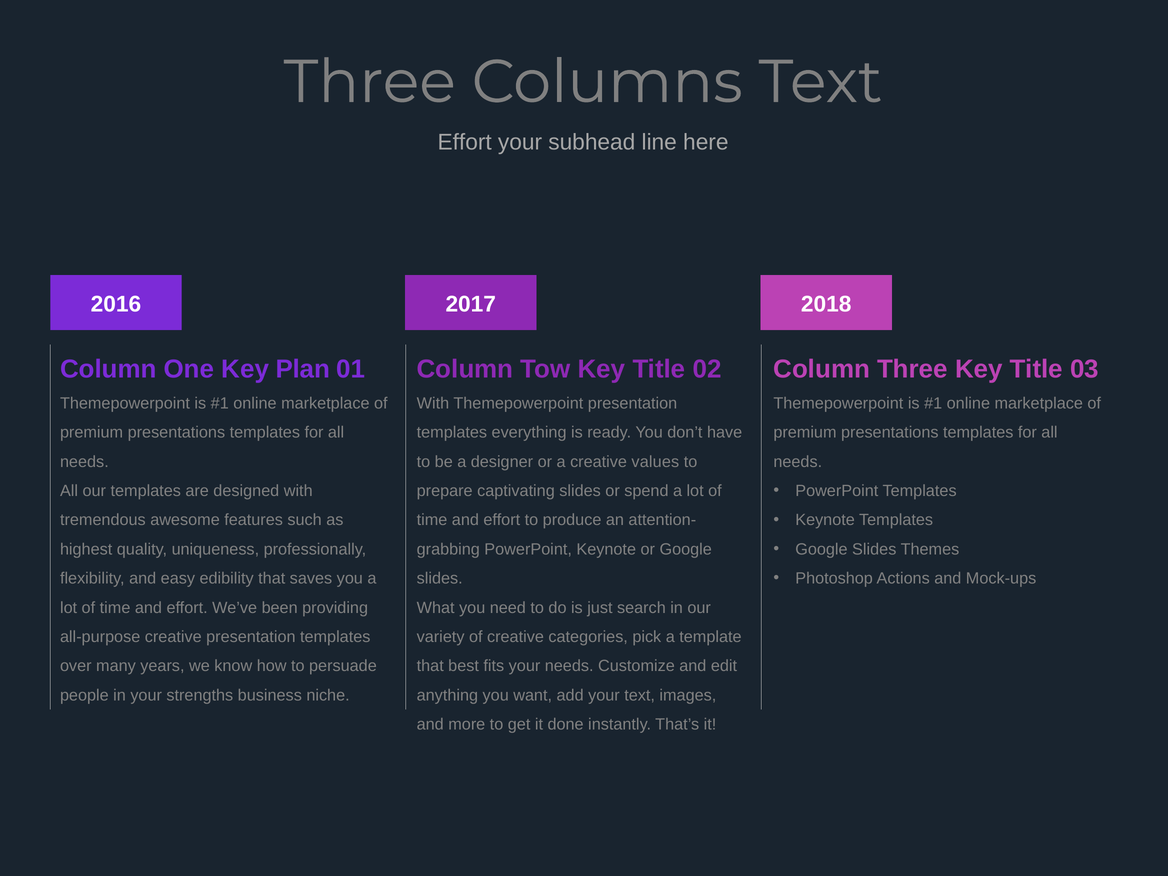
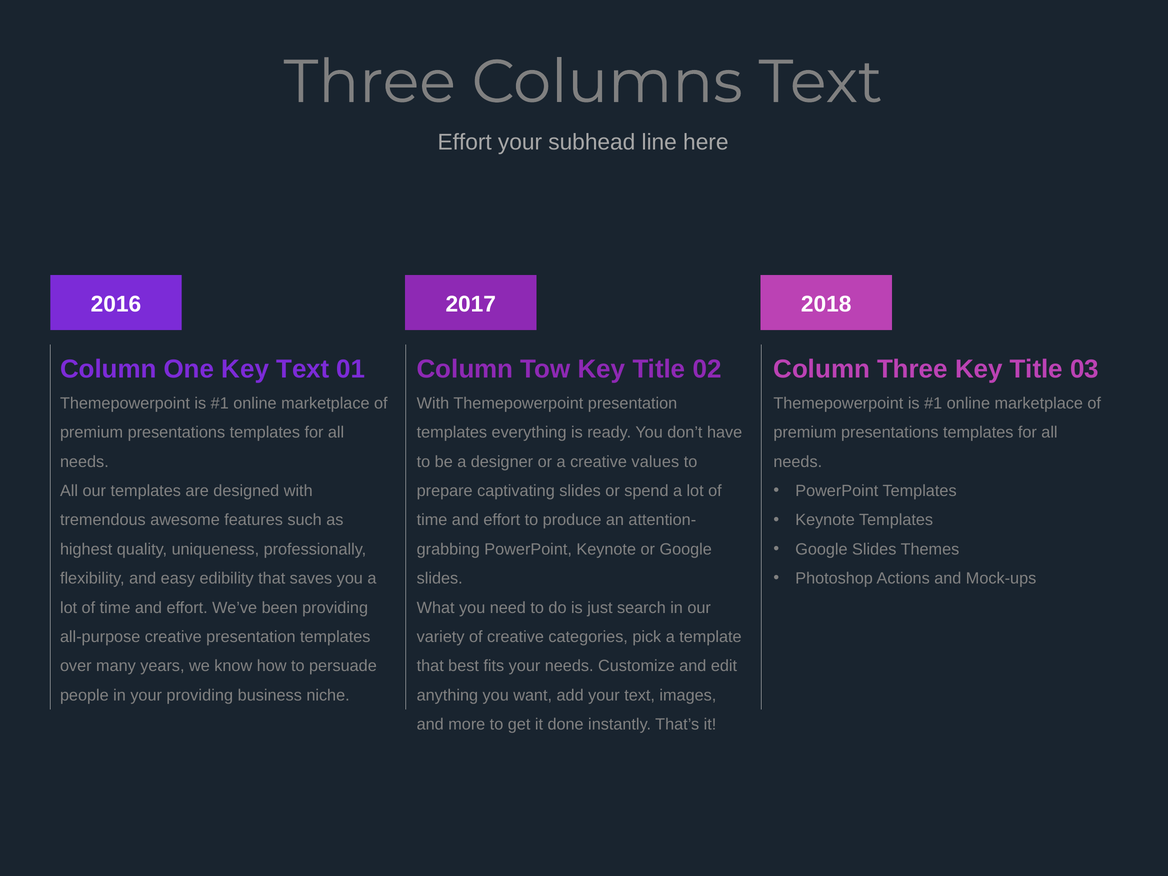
Key Plan: Plan -> Text
your strengths: strengths -> providing
